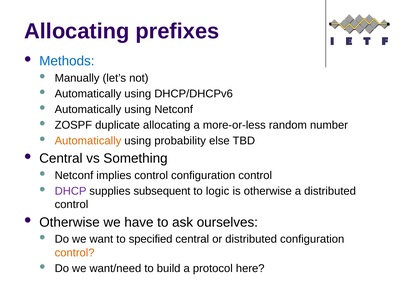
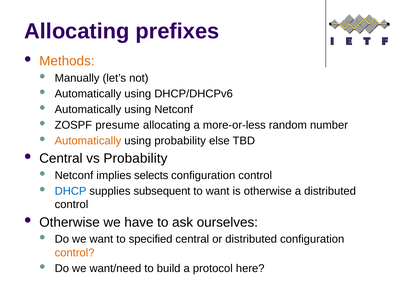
Methods colour: blue -> orange
duplicate: duplicate -> presume
vs Something: Something -> Probability
implies control: control -> selects
DHCP colour: purple -> blue
to logic: logic -> want
